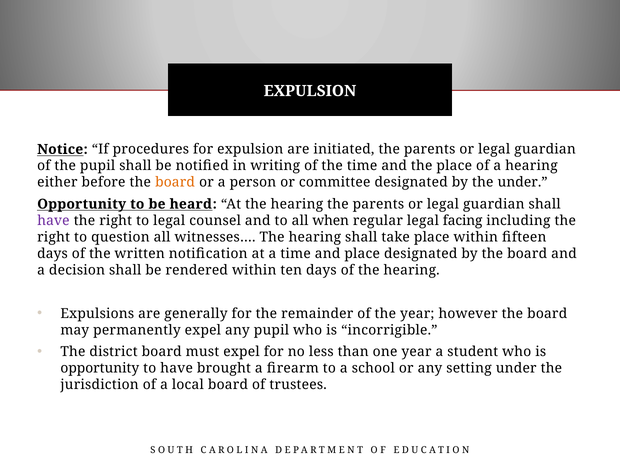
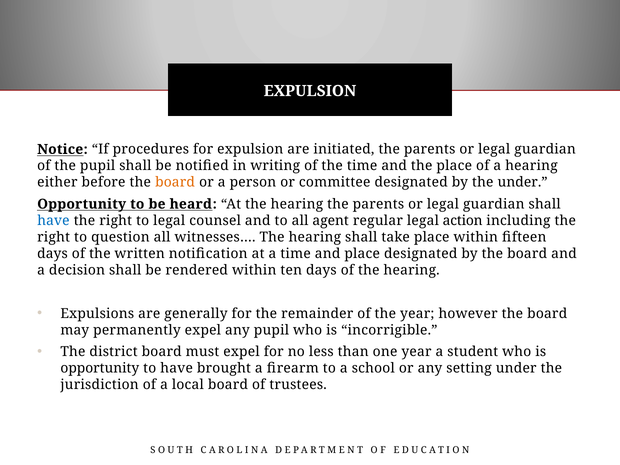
have at (53, 221) colour: purple -> blue
when: when -> agent
facing: facing -> action
